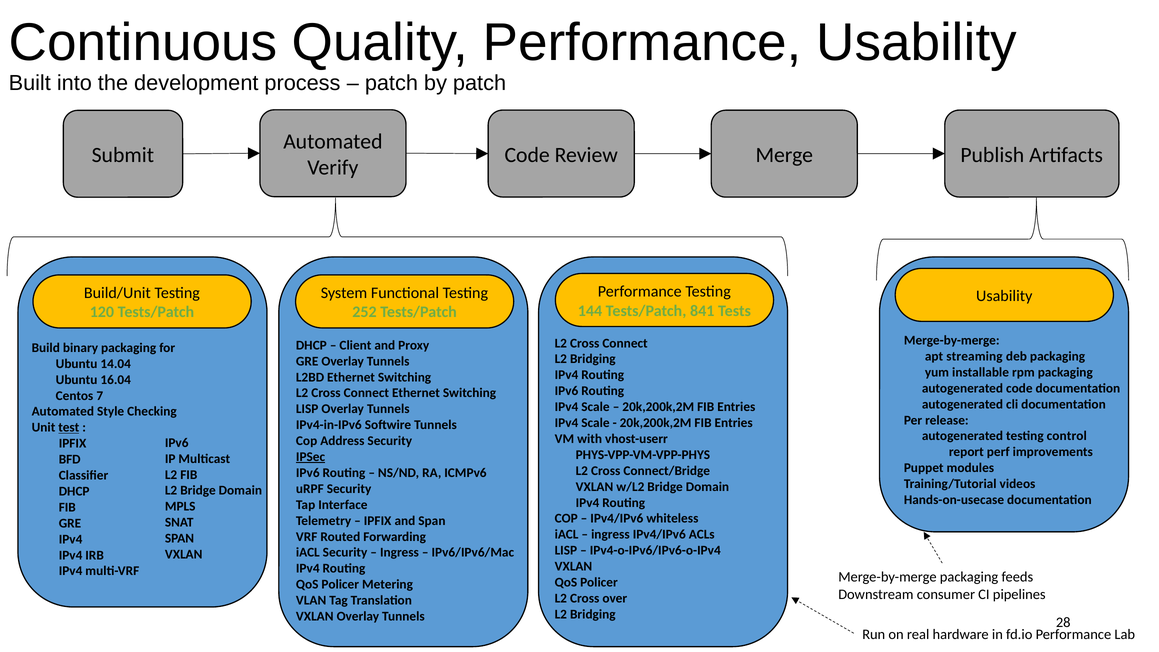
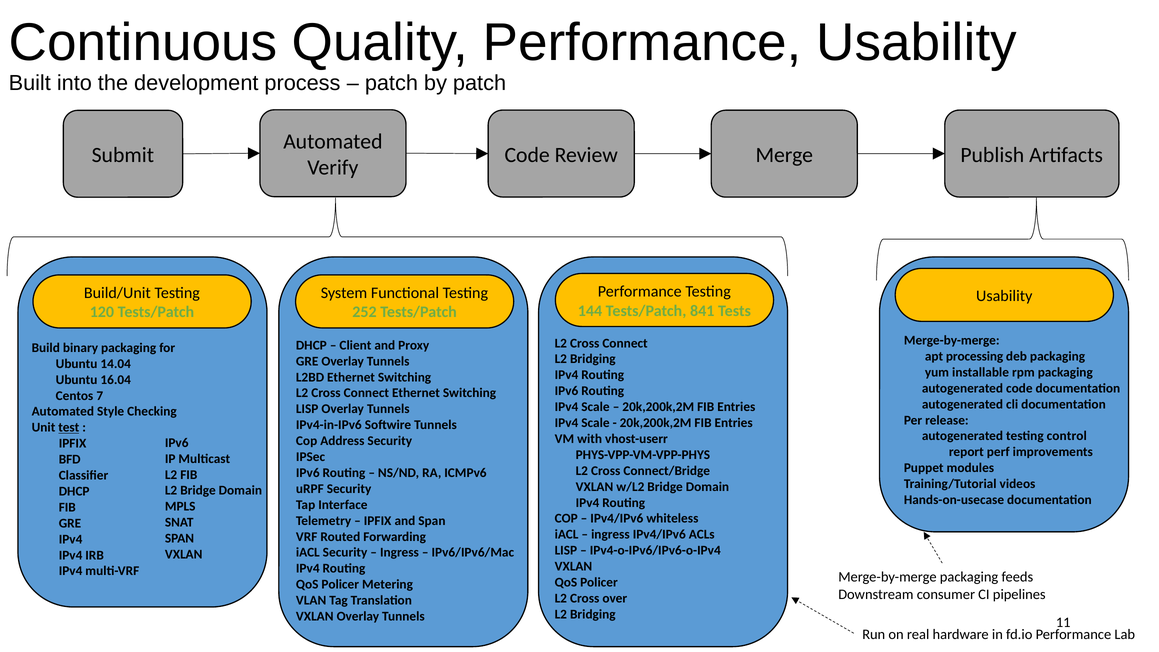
streaming: streaming -> processing
IPSec underline: present -> none
28: 28 -> 11
